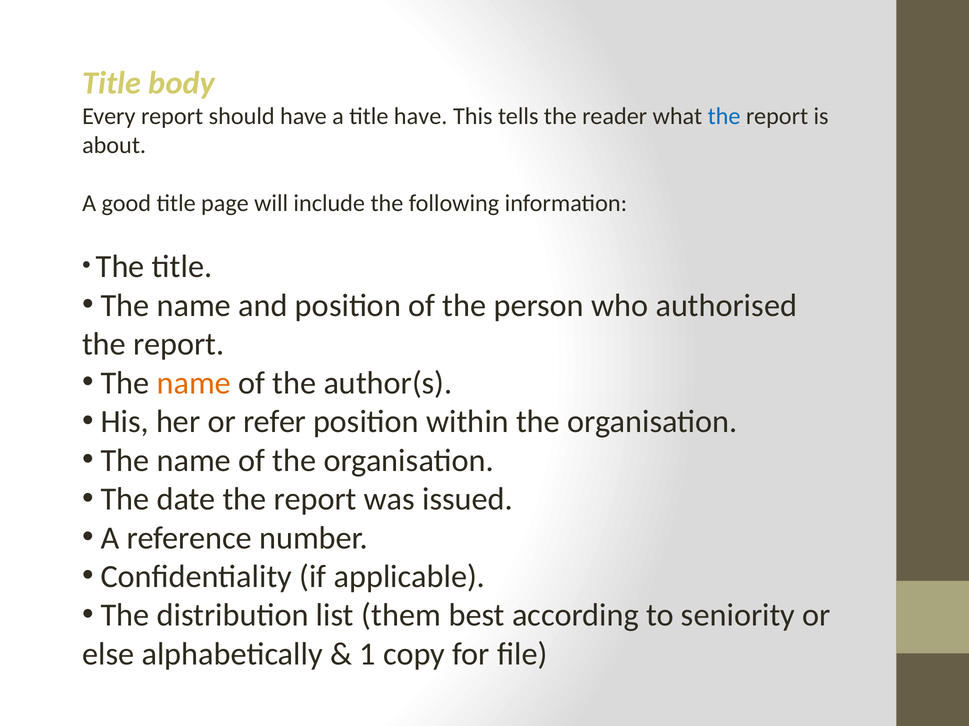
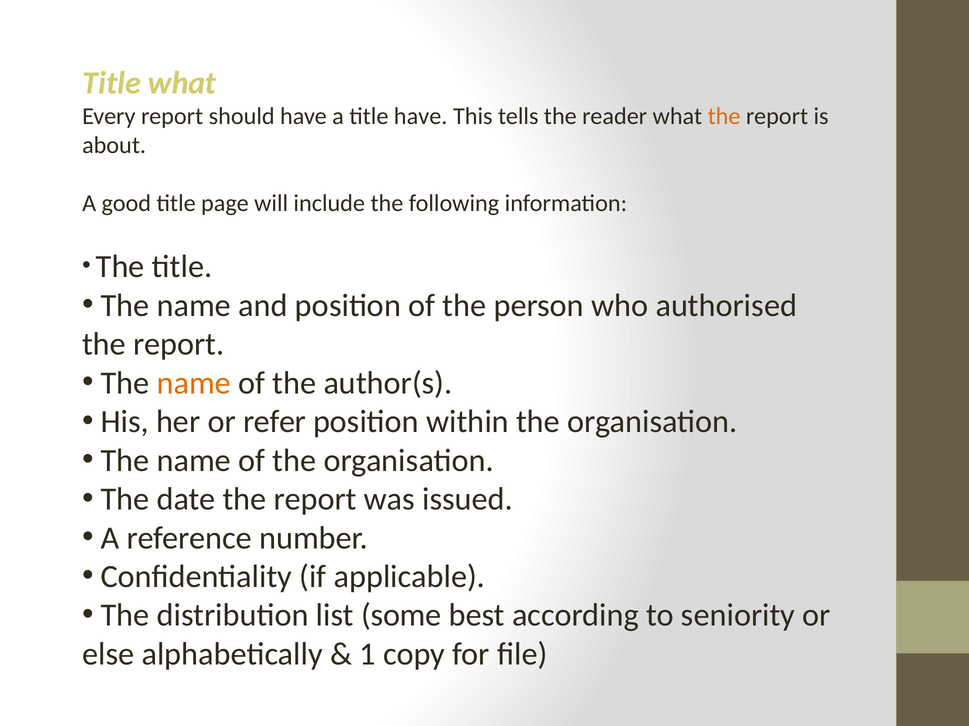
Title body: body -> what
the at (724, 116) colour: blue -> orange
them: them -> some
